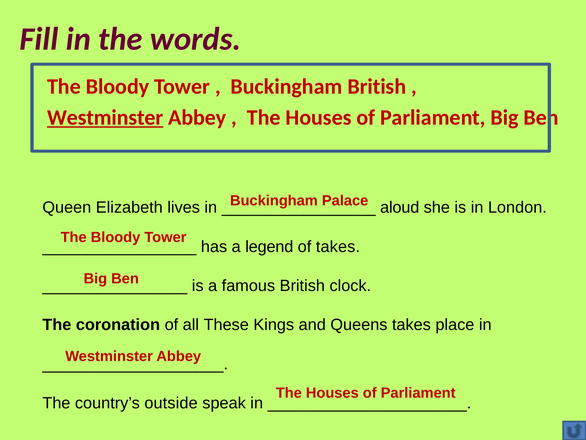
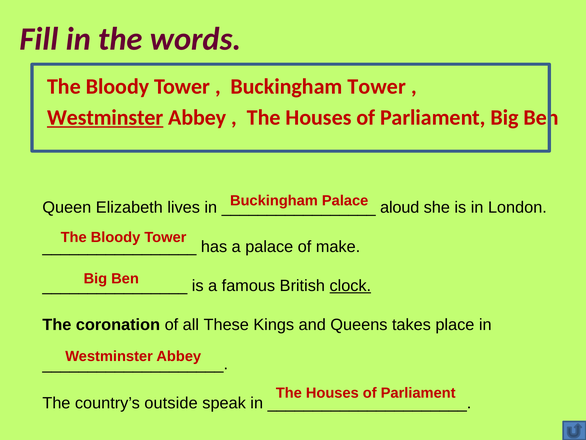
Buckingham British: British -> Tower
a legend: legend -> palace
of takes: takes -> make
clock underline: none -> present
